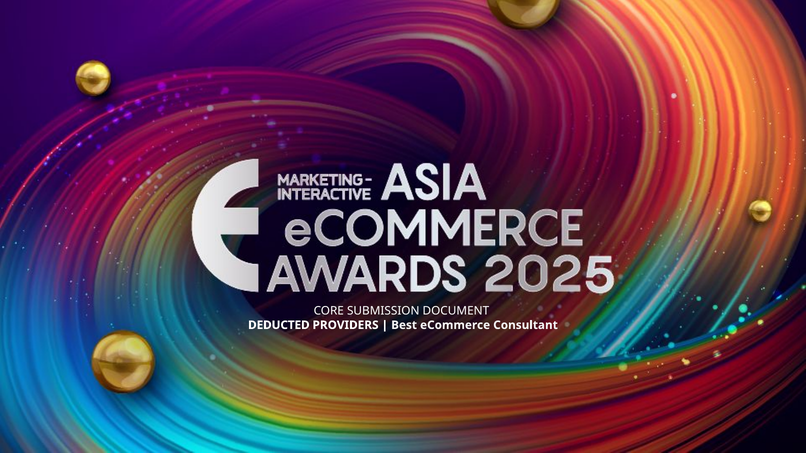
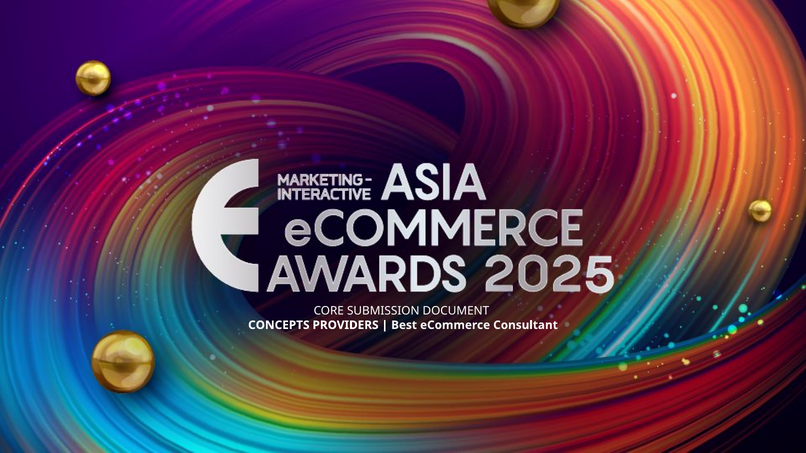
DEDUCTED: DEDUCTED -> CONCEPTS
